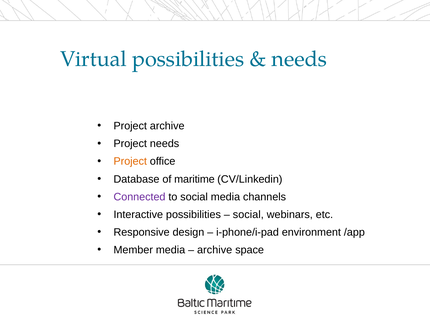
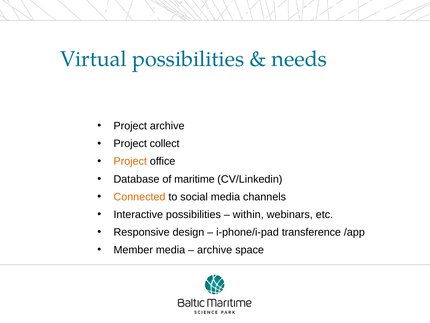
Project needs: needs -> collect
Connected colour: purple -> orange
social at (248, 214): social -> within
environment: environment -> transference
